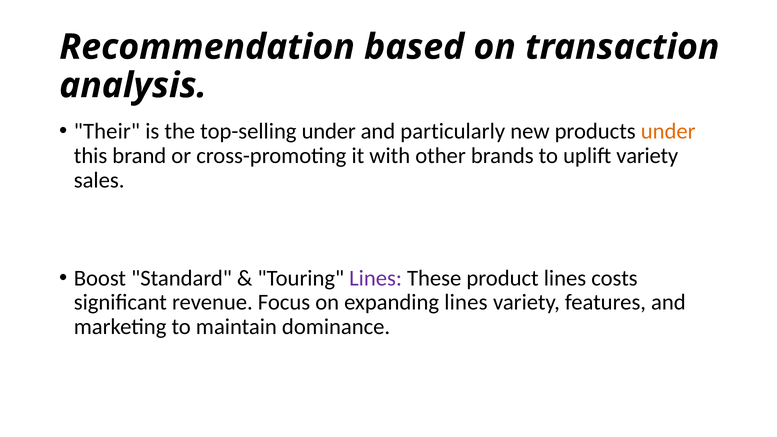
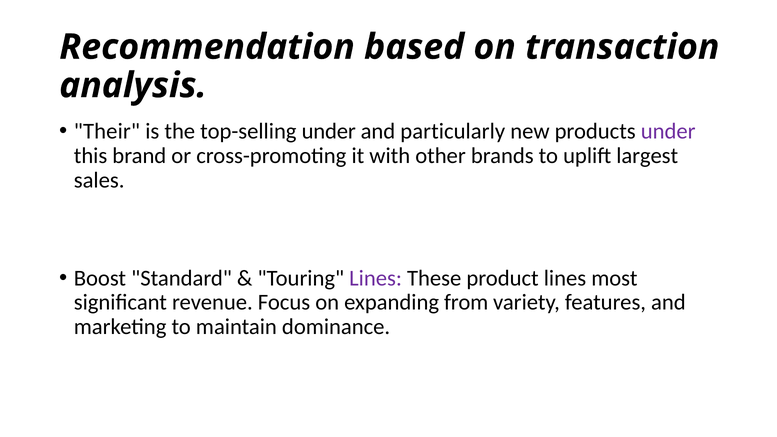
under at (668, 131) colour: orange -> purple
uplift variety: variety -> largest
costs: costs -> most
expanding lines: lines -> from
